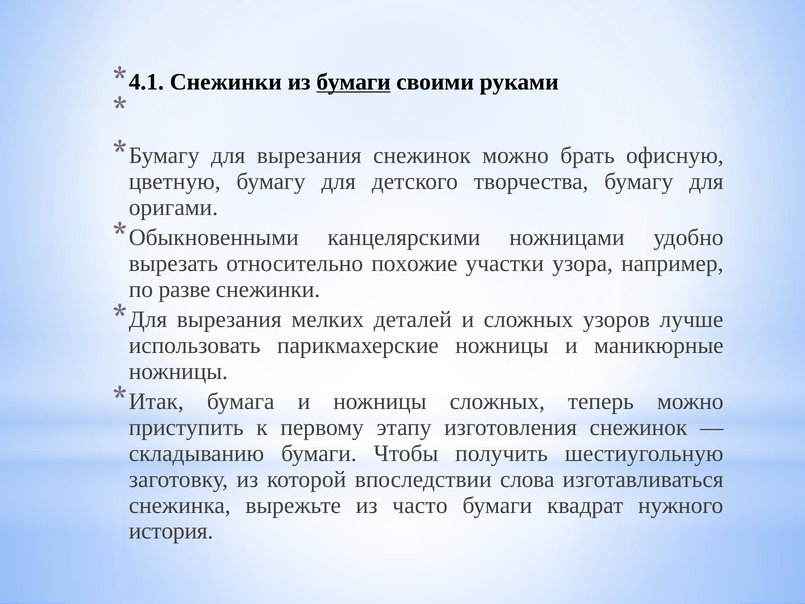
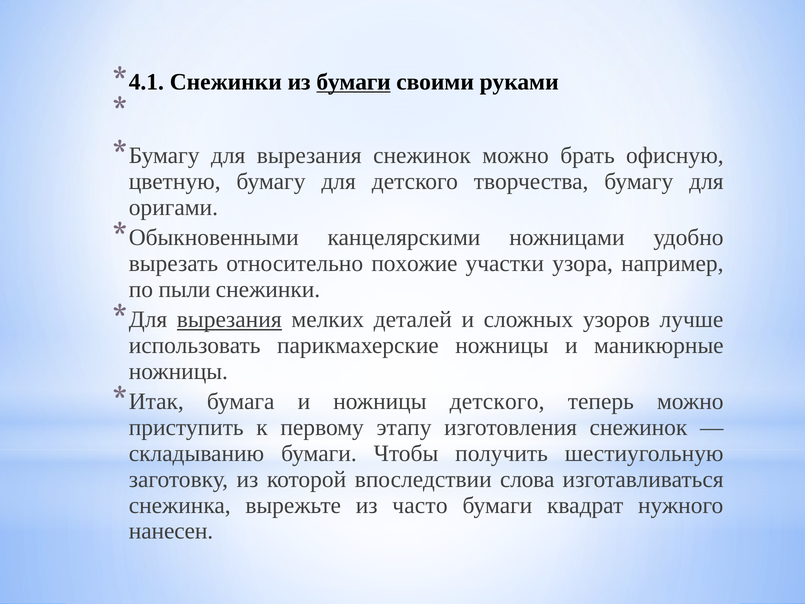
разве: разве -> пыли
вырезания at (229, 320) underline: none -> present
ножницы сложных: сложных -> детского
история: история -> нанесен
